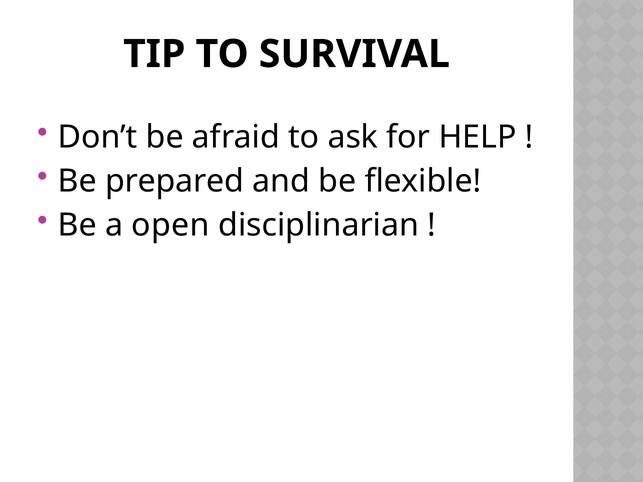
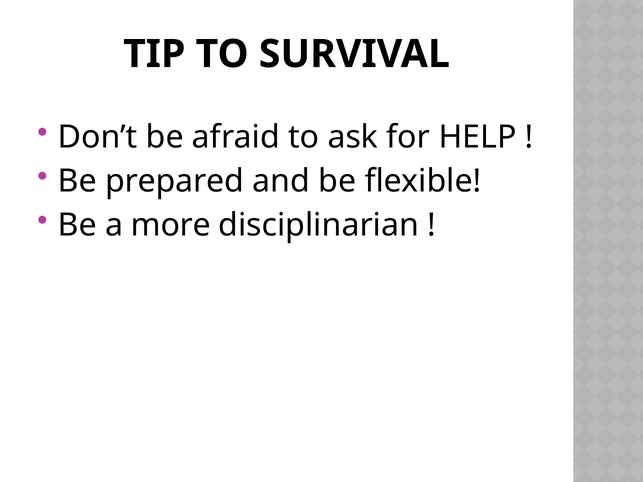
open: open -> more
